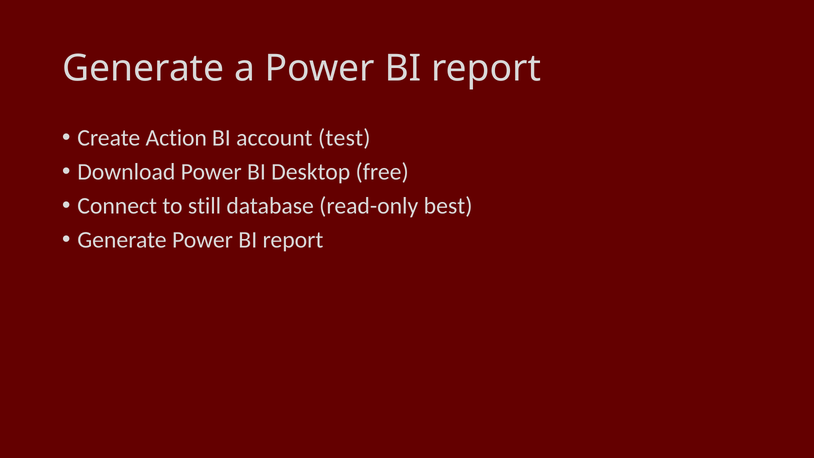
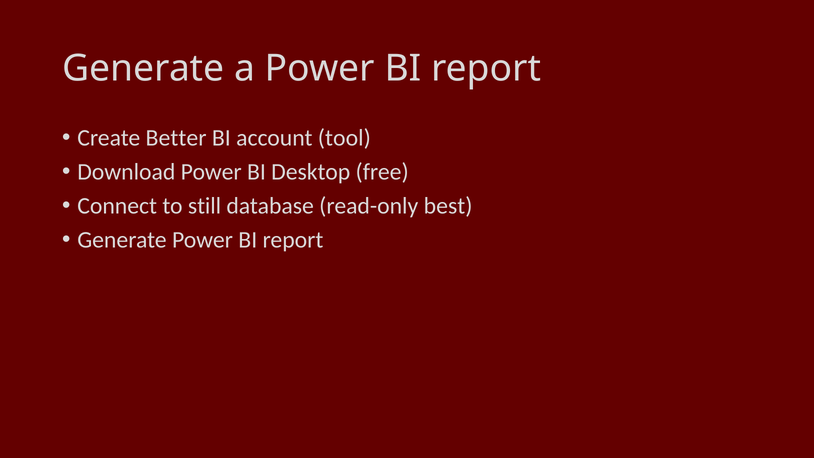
Action: Action -> Better
test: test -> tool
